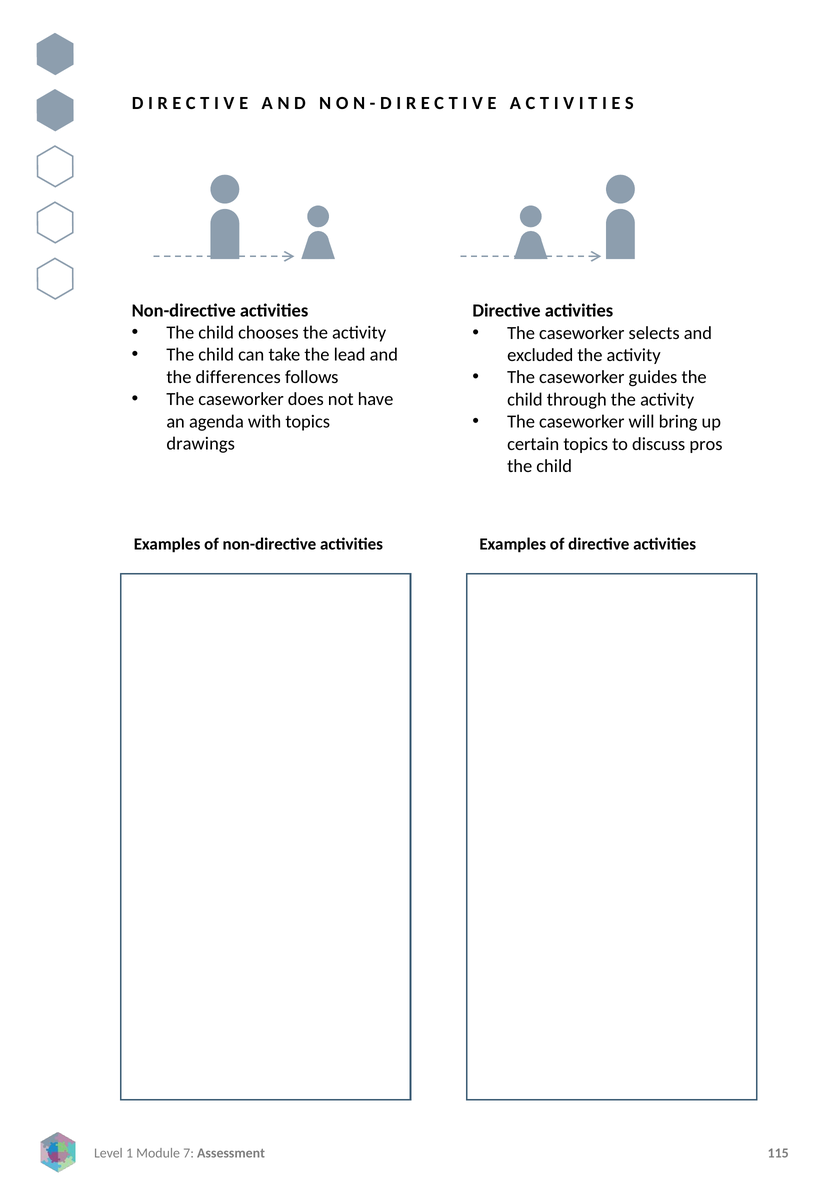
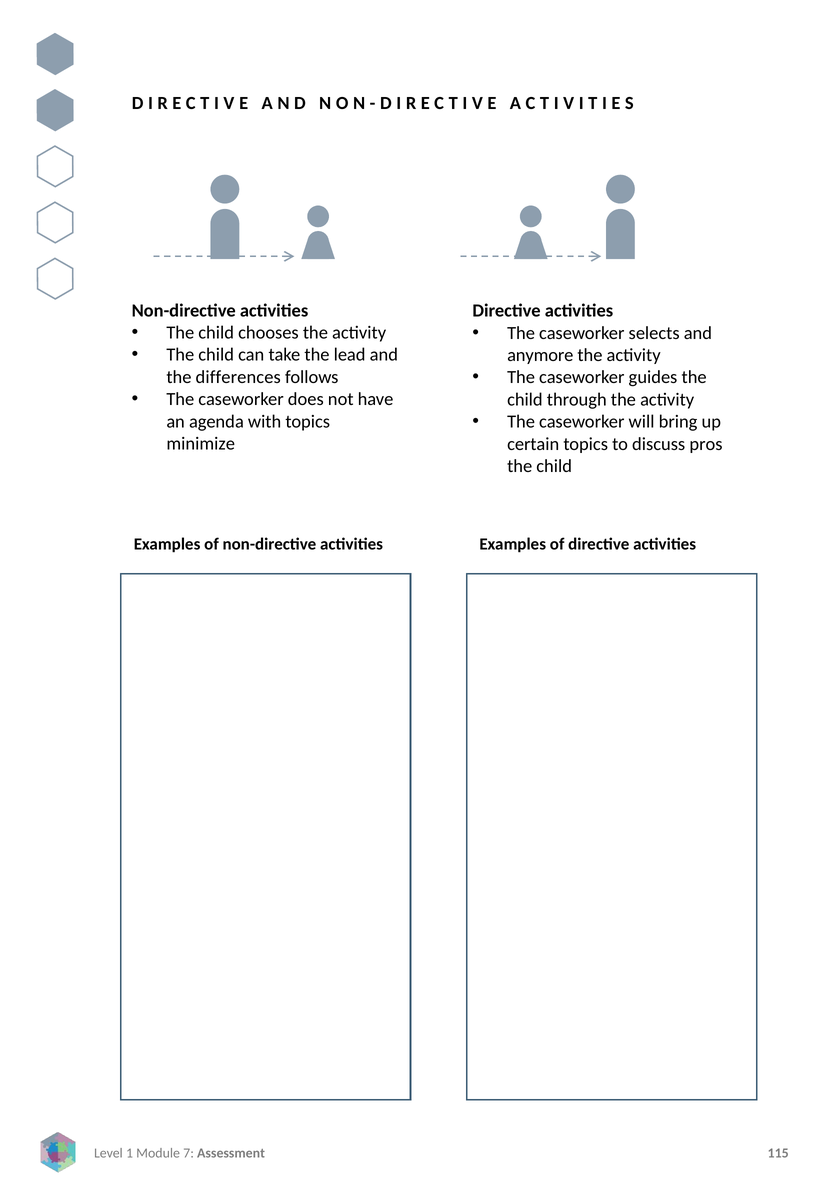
excluded: excluded -> anymore
drawings: drawings -> minimize
